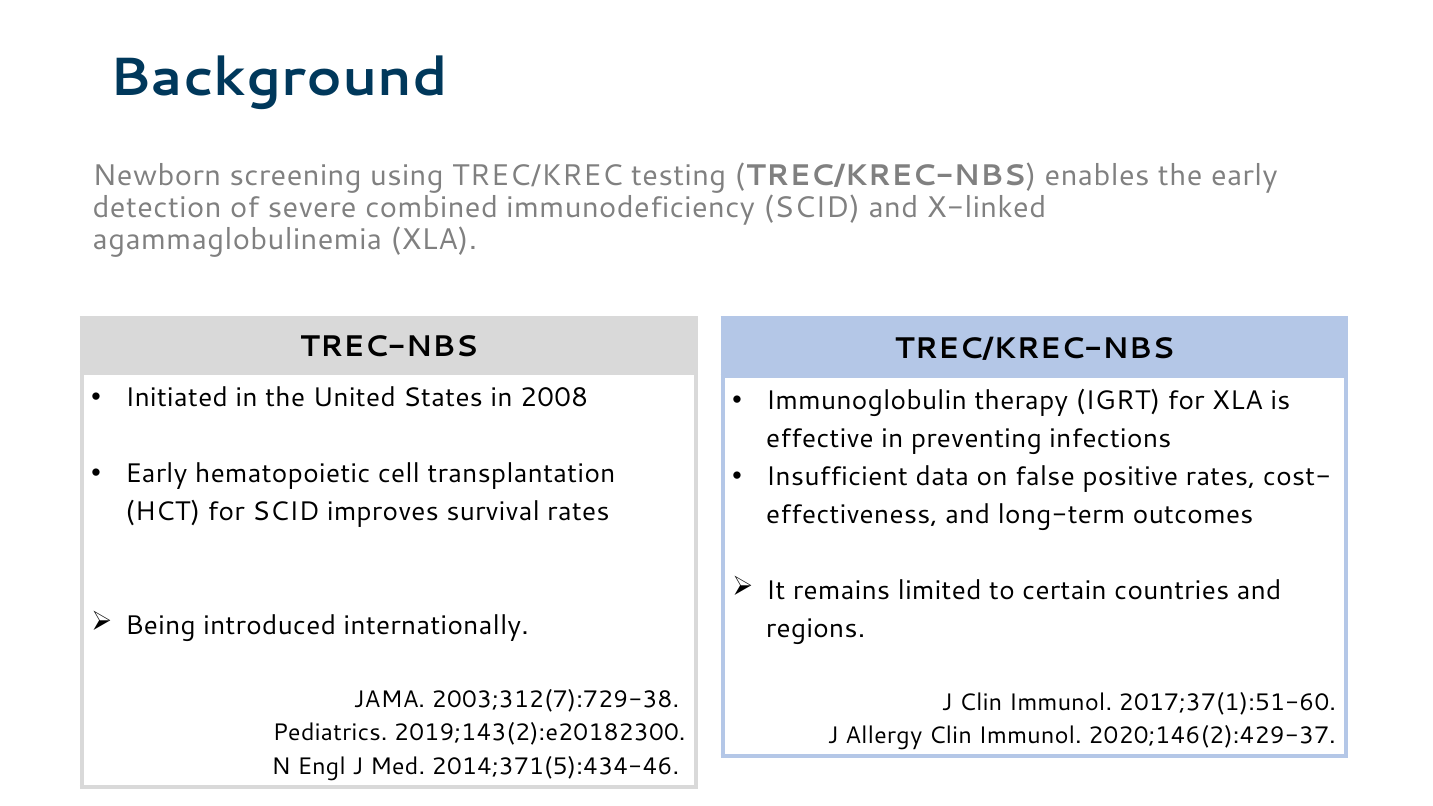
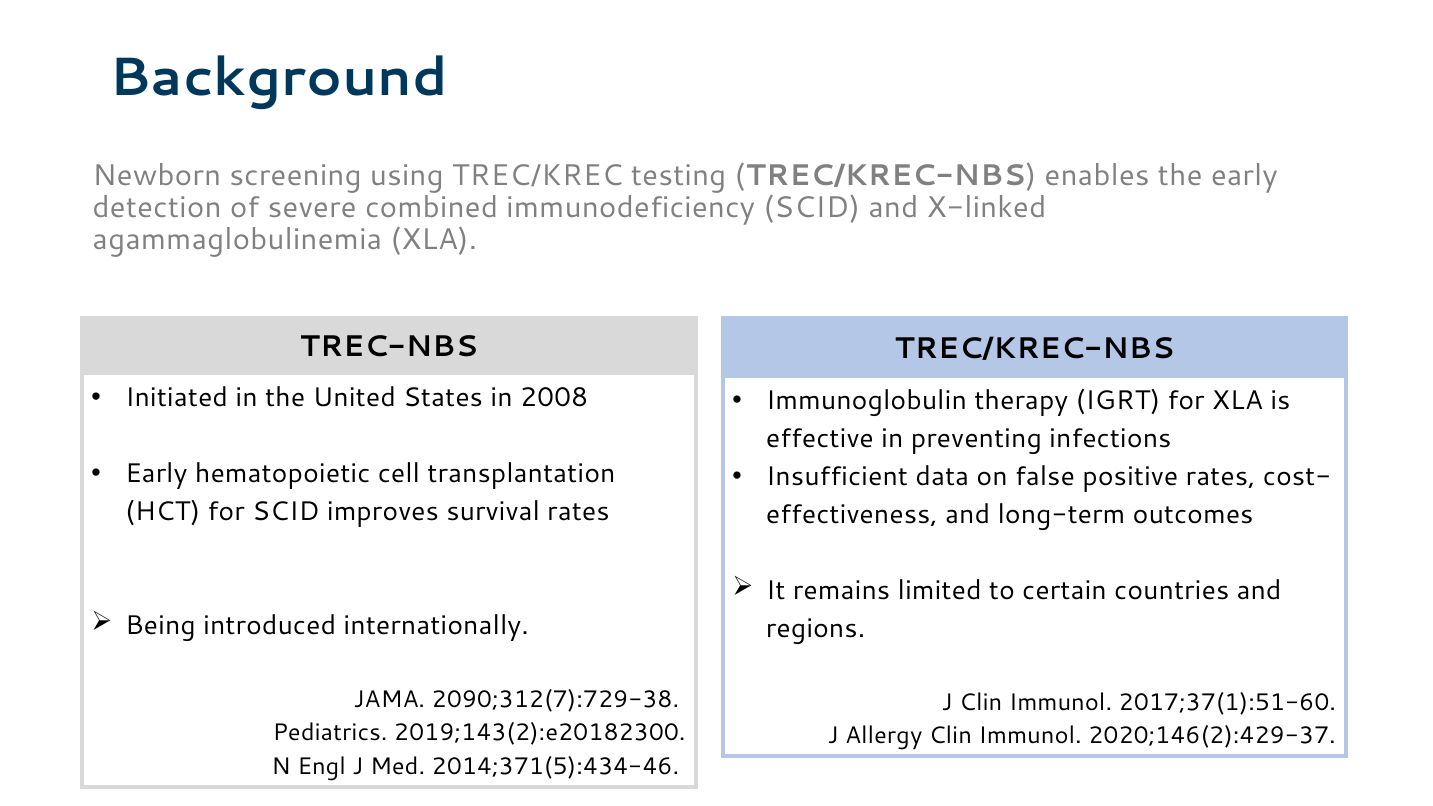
2003;312(7):729-38: 2003;312(7):729-38 -> 2090;312(7):729-38
